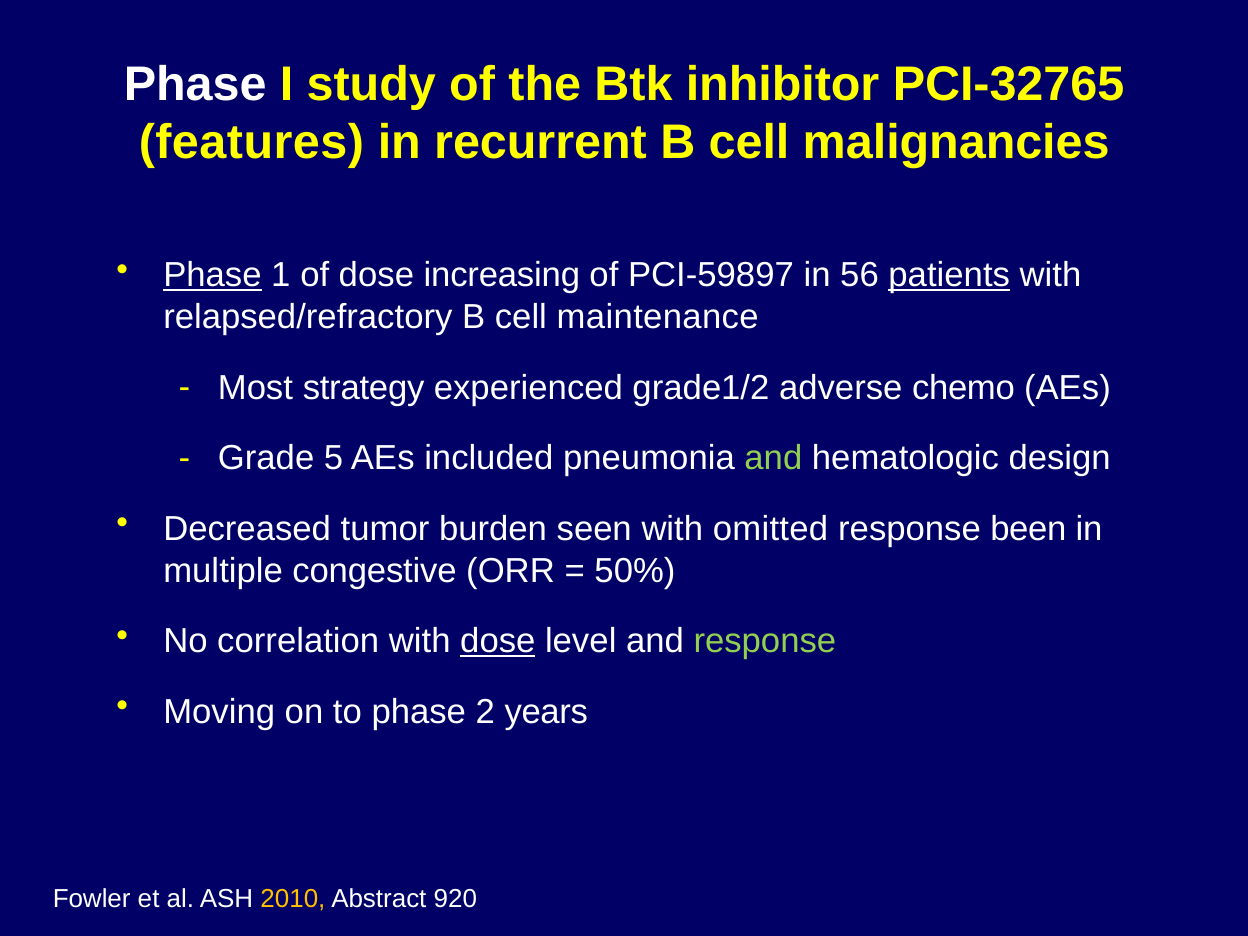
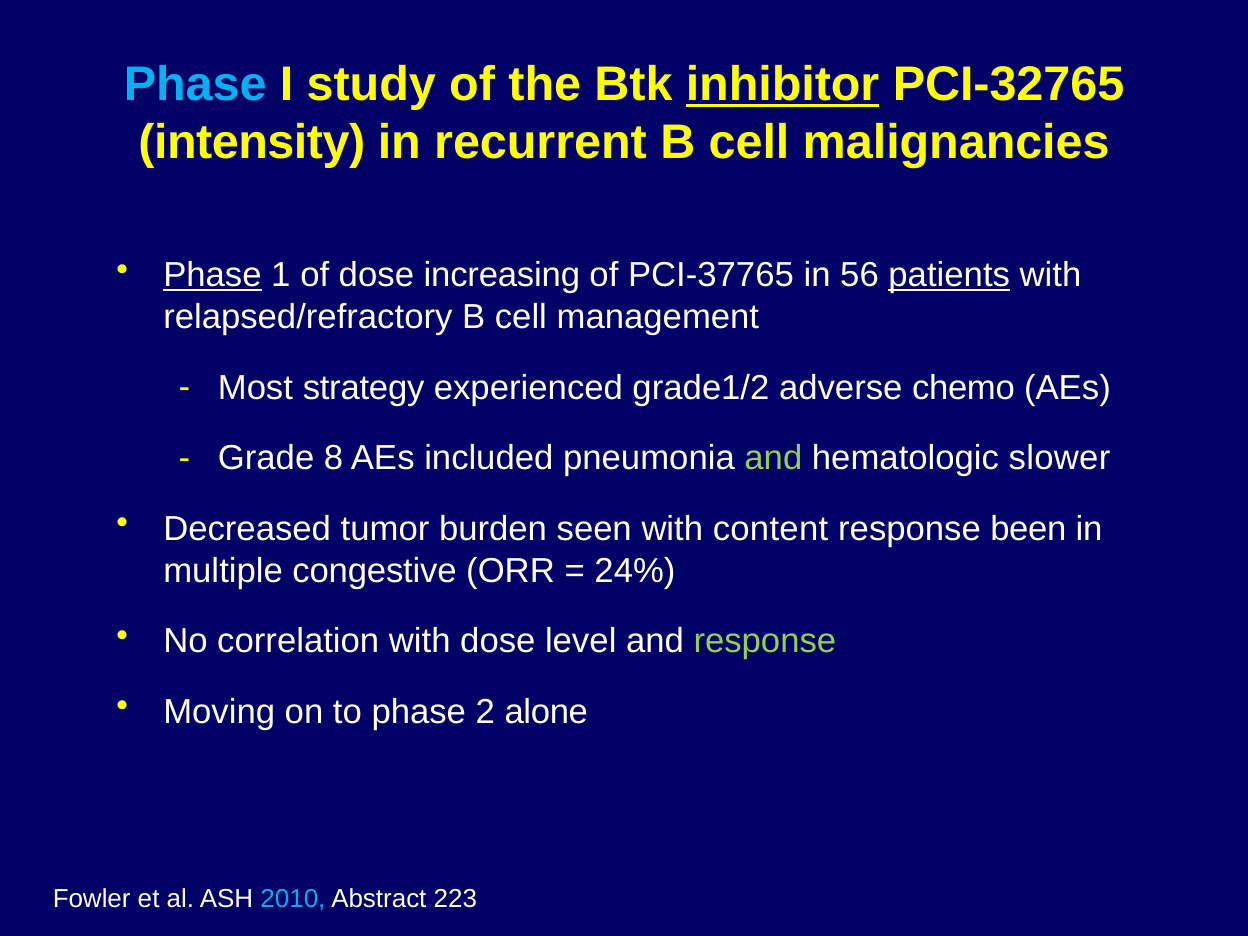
Phase at (195, 85) colour: white -> light blue
inhibitor underline: none -> present
features: features -> intensity
PCI-59897: PCI-59897 -> PCI-37765
maintenance: maintenance -> management
5: 5 -> 8
design: design -> slower
omitted: omitted -> content
50%: 50% -> 24%
dose at (498, 641) underline: present -> none
years: years -> alone
2010 colour: yellow -> light blue
920: 920 -> 223
